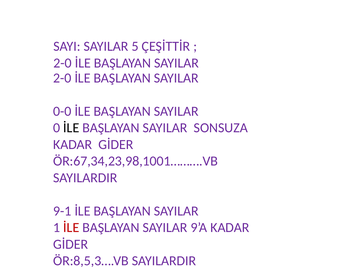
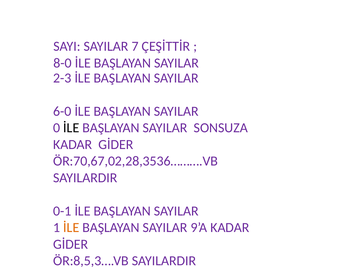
5: 5 -> 7
2-0 at (63, 63): 2-0 -> 8-0
2-0 at (62, 78): 2-0 -> 2-3
0-0: 0-0 -> 6-0
ÖR:67,34,23,98,1001……….VB: ÖR:67,34,23,98,1001……….VB -> ÖR:70,67,02,28,3536……….VB
9-1: 9-1 -> 0-1
İLE at (71, 228) colour: red -> orange
